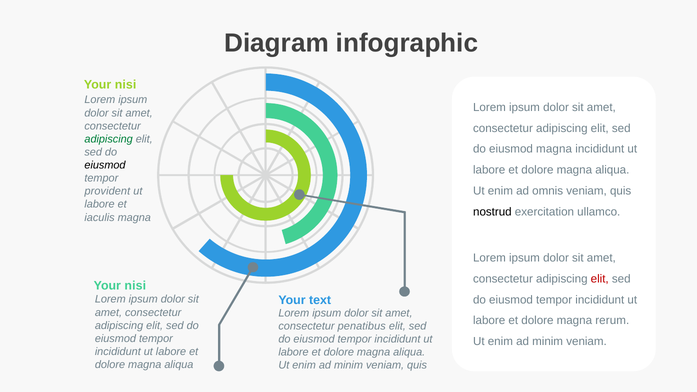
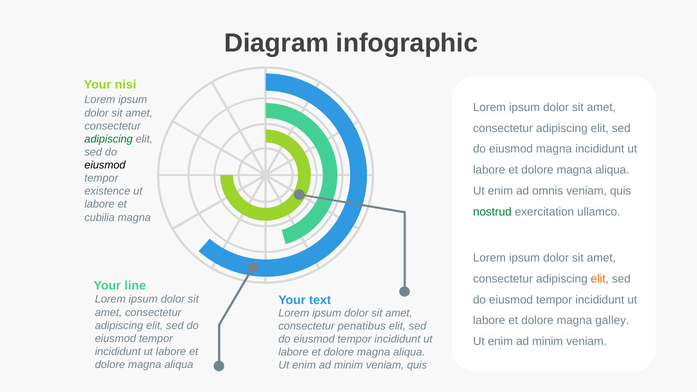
provident: provident -> existence
nostrud colour: black -> green
iaculis: iaculis -> cubilia
elit at (600, 279) colour: red -> orange
nisi at (135, 286): nisi -> line
rerum: rerum -> galley
